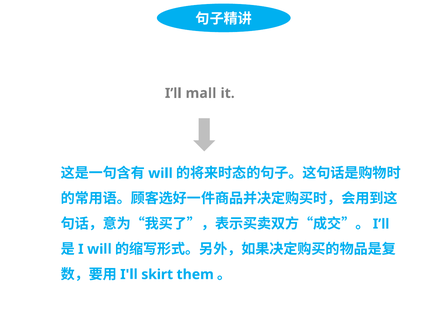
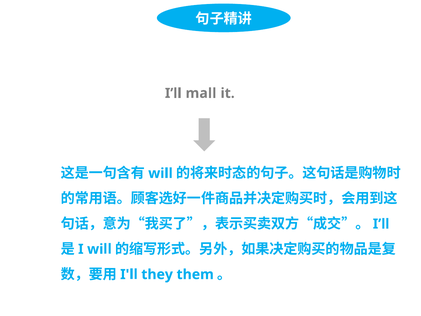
skirt: skirt -> they
